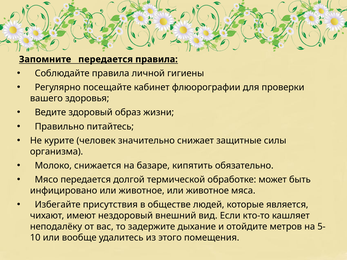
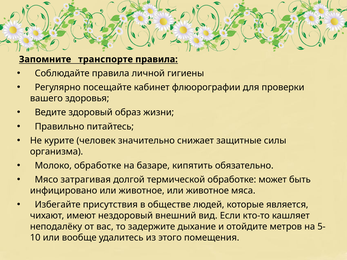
Запомните передается: передается -> транспорте
Молоко снижается: снижается -> обработке
Мясо передается: передается -> затрагивая
